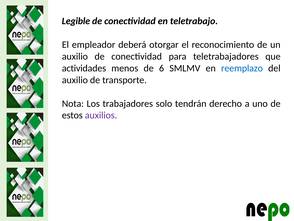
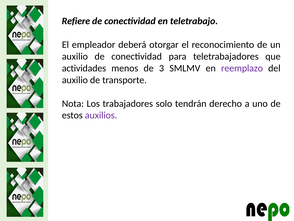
Legible: Legible -> Refiere
6: 6 -> 3
reemplazo colour: blue -> purple
